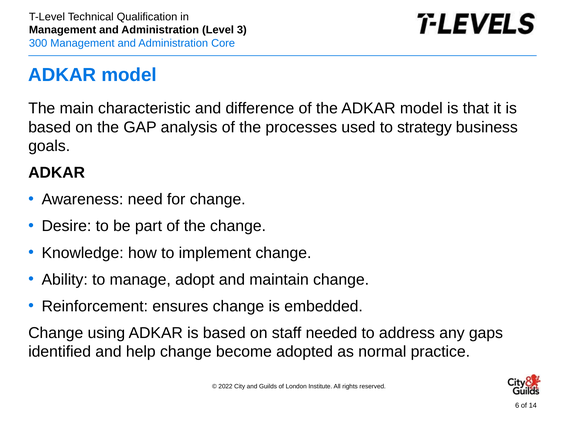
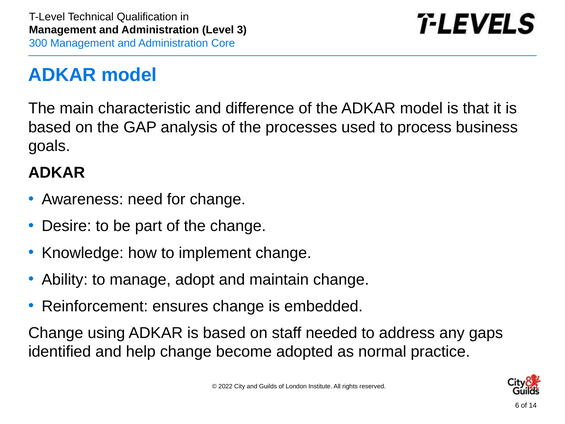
strategy: strategy -> process
